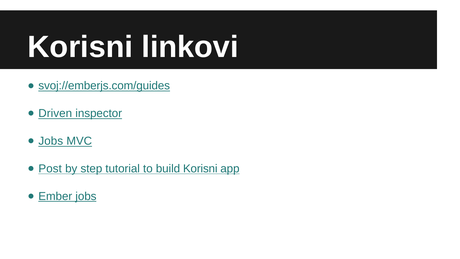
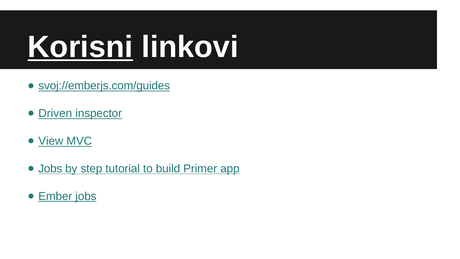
Korisni at (80, 47) underline: none -> present
Jobs at (51, 141): Jobs -> View
Post at (50, 169): Post -> Jobs
build Korisni: Korisni -> Primer
